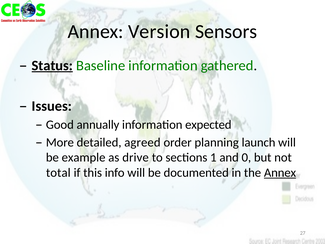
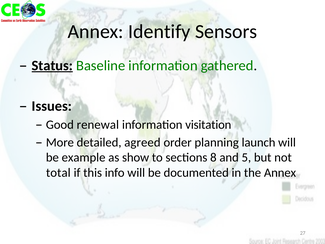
Version: Version -> Identify
annually: annually -> renewal
expected: expected -> visitation
drive: drive -> show
1: 1 -> 8
0: 0 -> 5
Annex at (280, 173) underline: present -> none
